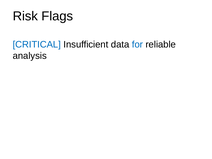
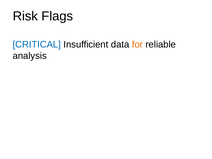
for colour: blue -> orange
